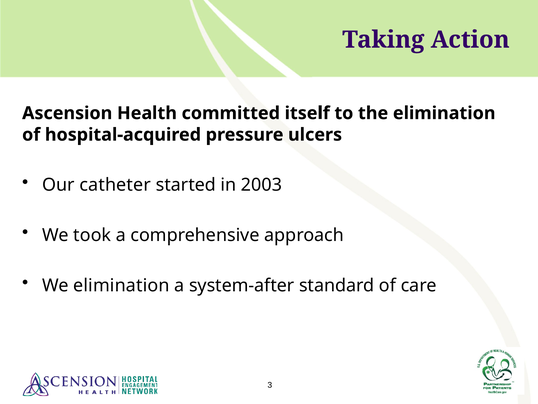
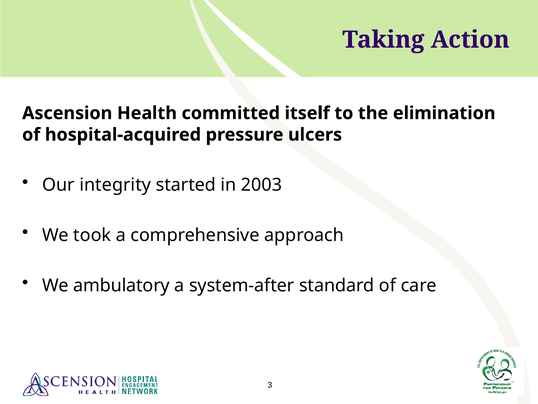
catheter: catheter -> integrity
We elimination: elimination -> ambulatory
